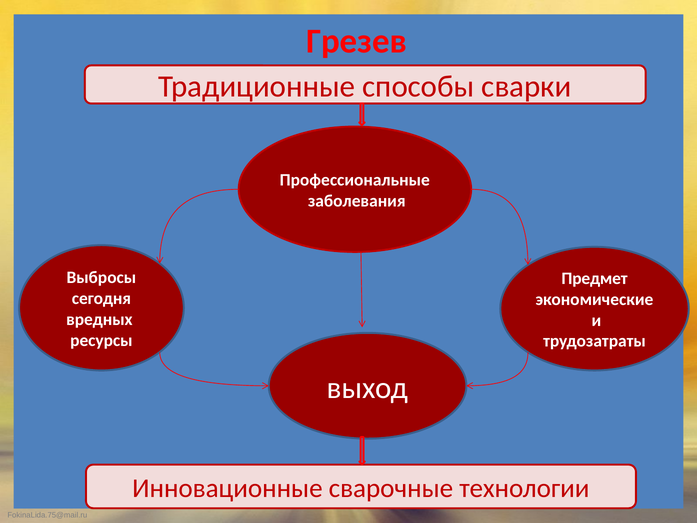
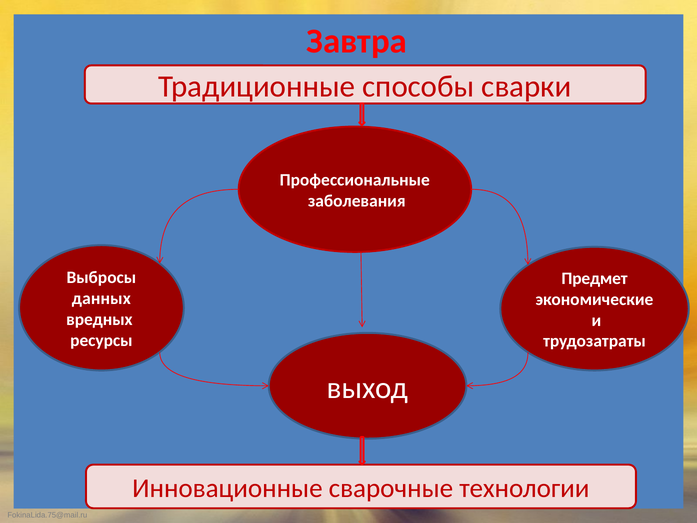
Грезев: Грезев -> Завтра
сегодня: сегодня -> данных
